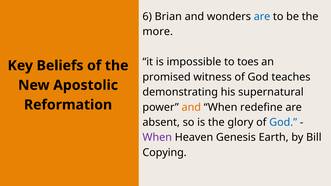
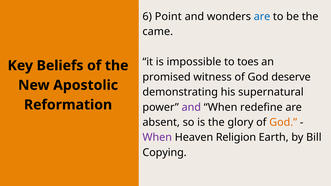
Brian: Brian -> Point
more: more -> came
teaches: teaches -> deserve
and at (191, 107) colour: orange -> purple
God at (283, 122) colour: blue -> orange
Genesis: Genesis -> Religion
